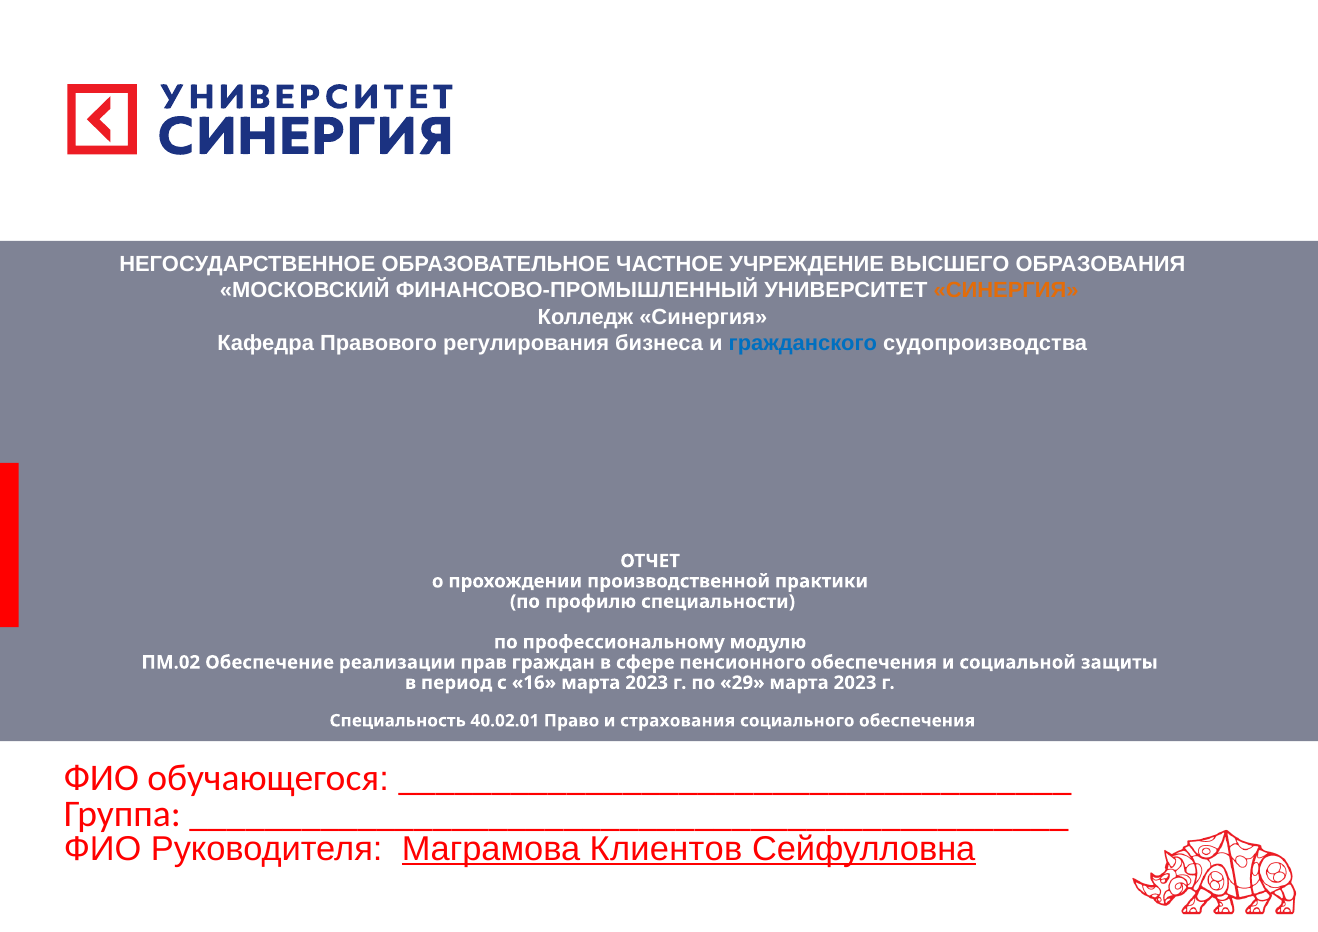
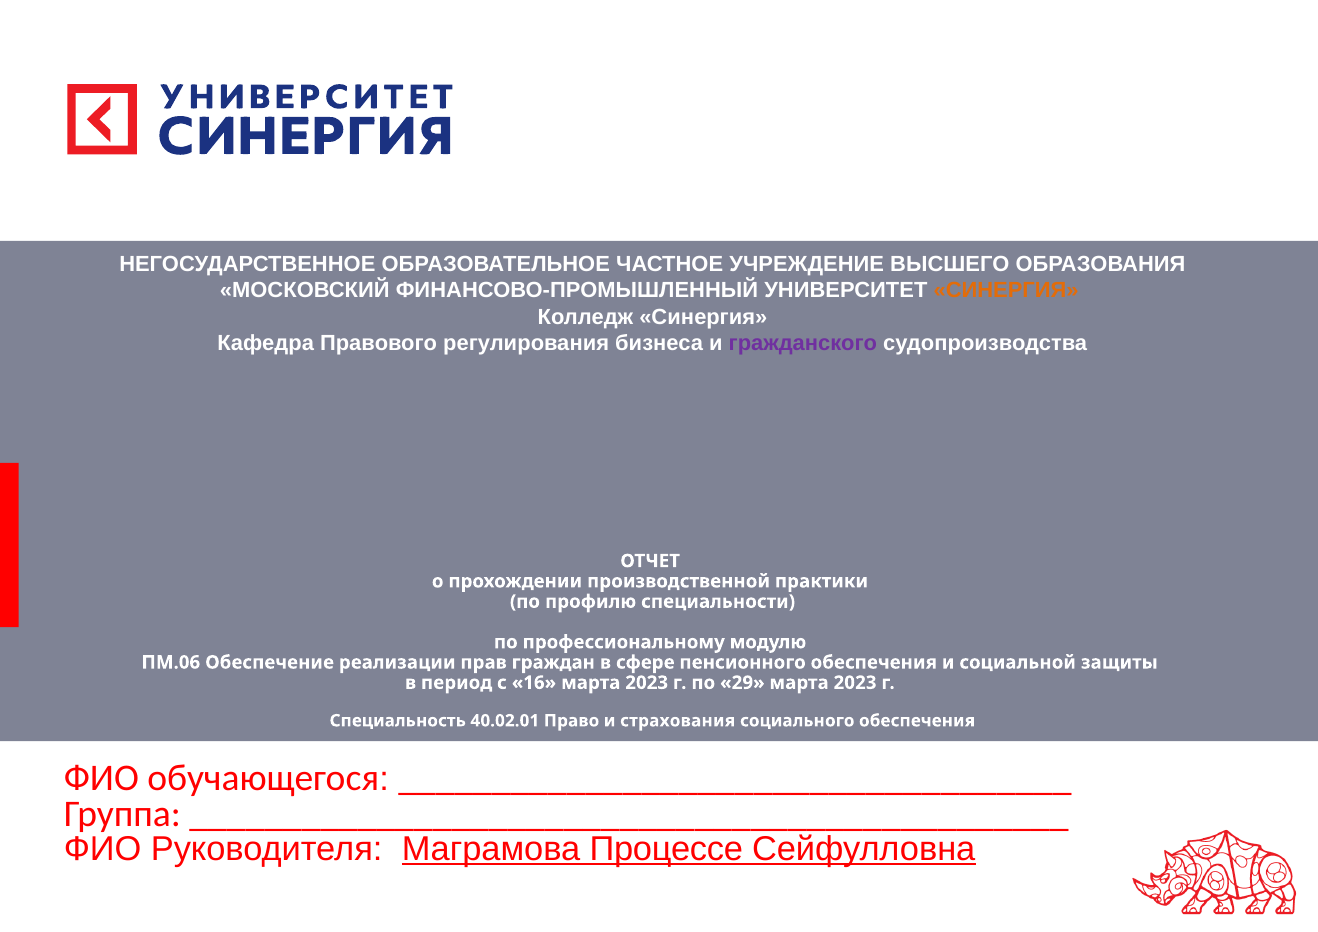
гражданского colour: blue -> purple
ПМ.02: ПМ.02 -> ПМ.06
Клиентов: Клиентов -> Процессе
